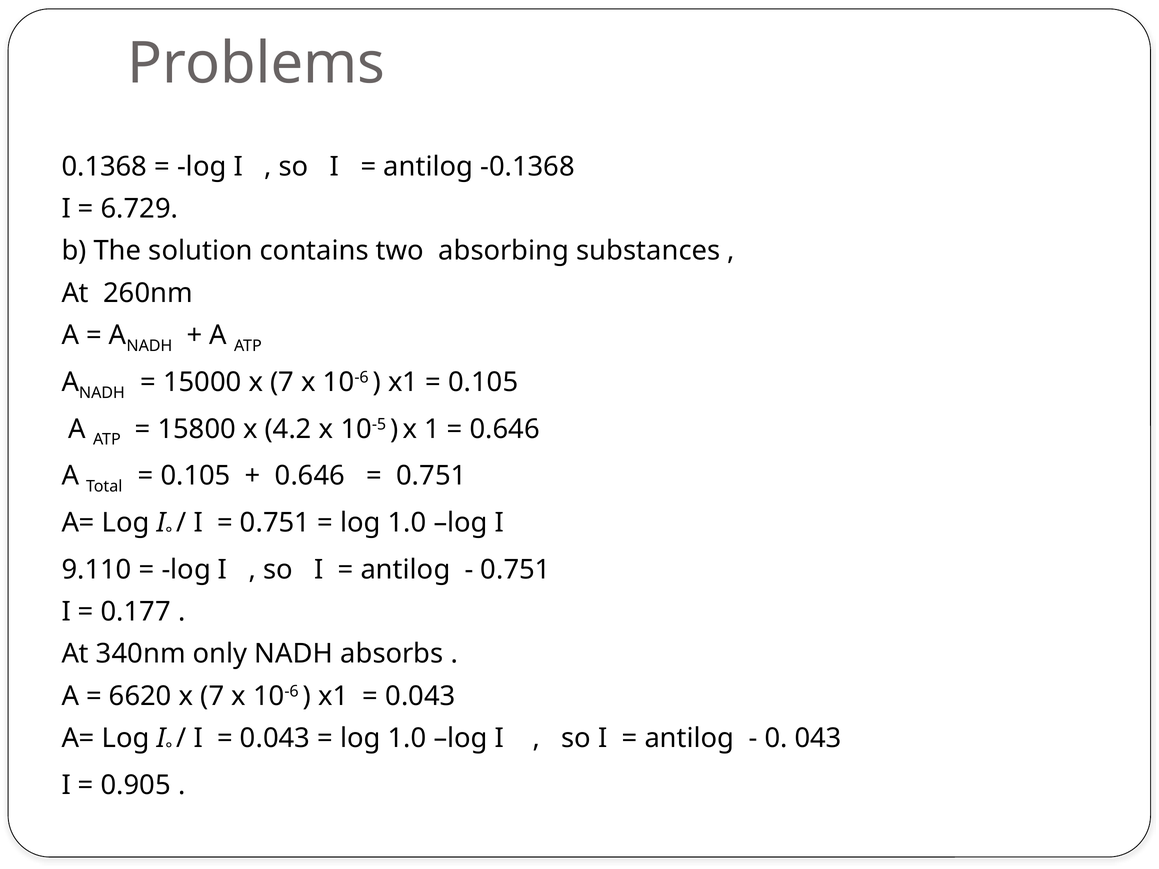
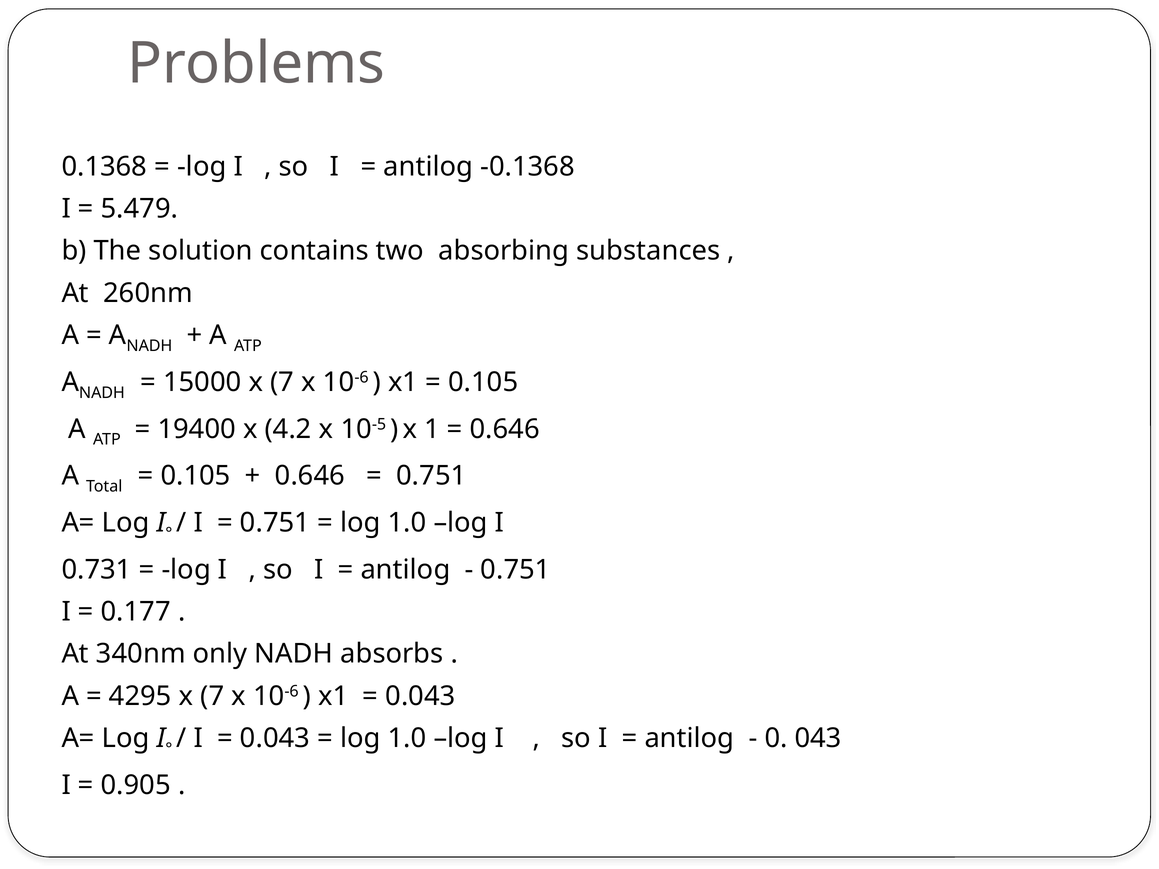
6.729: 6.729 -> 5.479
15800: 15800 -> 19400
9.110: 9.110 -> 0.731
6620: 6620 -> 4295
